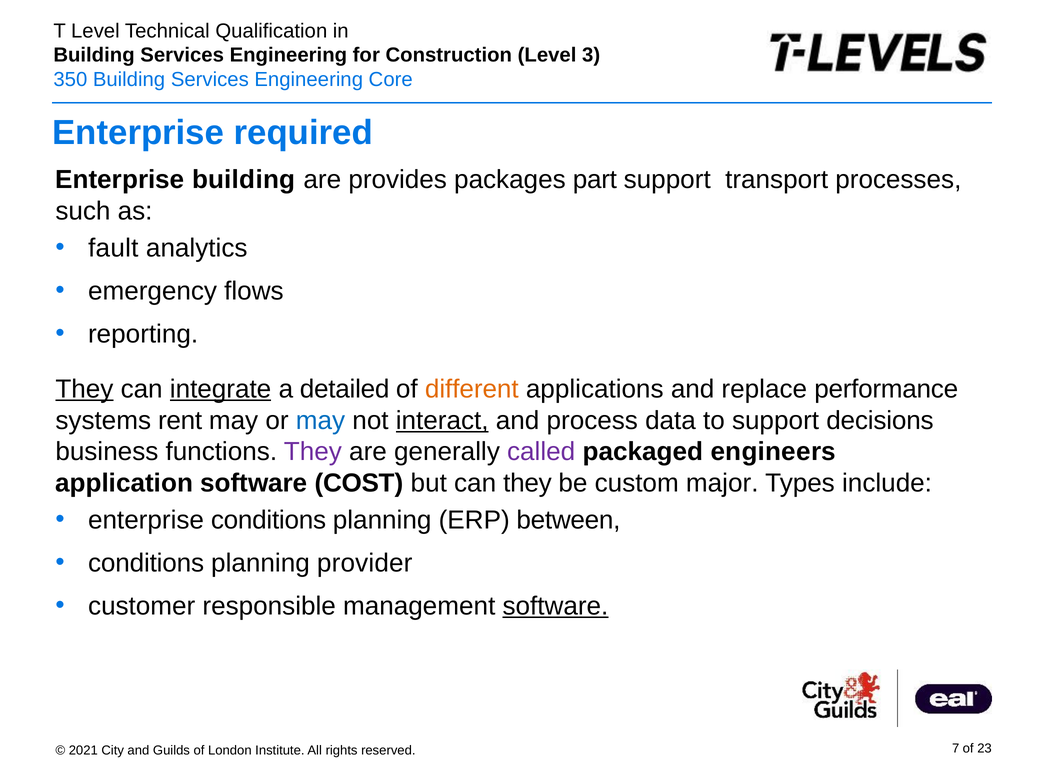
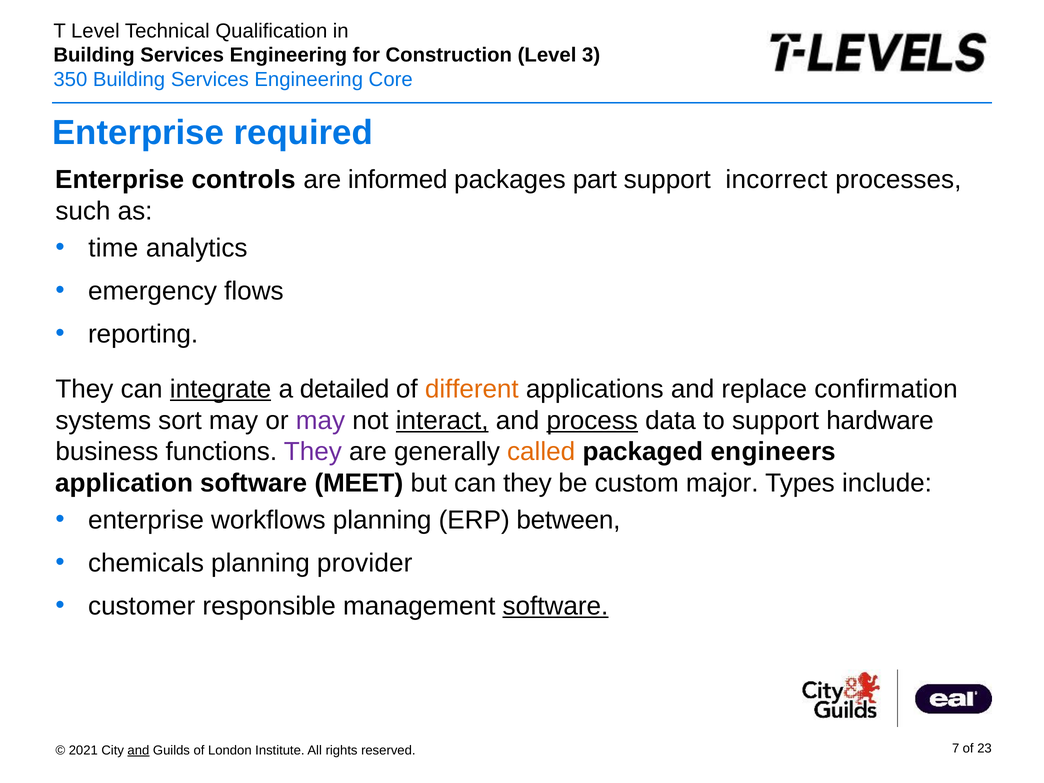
Enterprise building: building -> controls
provides: provides -> informed
transport: transport -> incorrect
fault: fault -> time
They at (84, 389) underline: present -> none
performance: performance -> confirmation
rent: rent -> sort
may at (320, 420) colour: blue -> purple
process underline: none -> present
decisions: decisions -> hardware
called colour: purple -> orange
COST: COST -> MEET
enterprise conditions: conditions -> workflows
conditions at (146, 563): conditions -> chemicals
and at (138, 750) underline: none -> present
